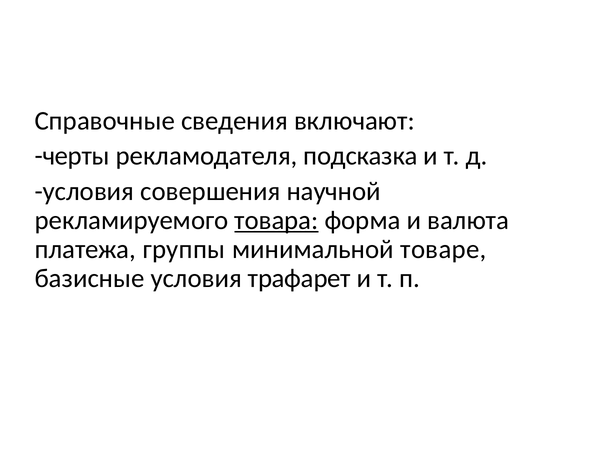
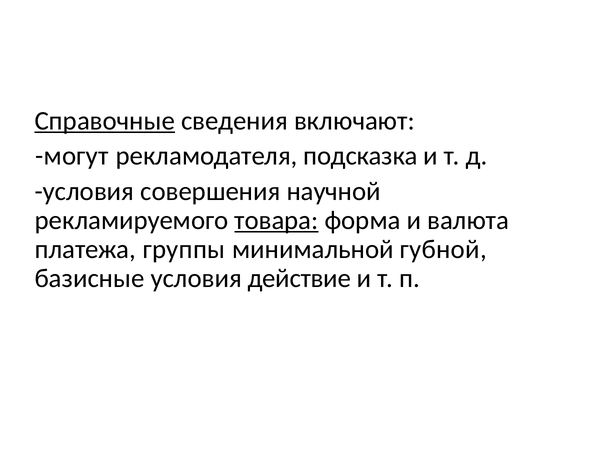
Справочные underline: none -> present
черты: черты -> могут
товаре: товаре -> губной
трафарет: трафарет -> действие
